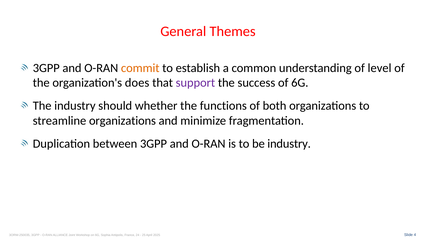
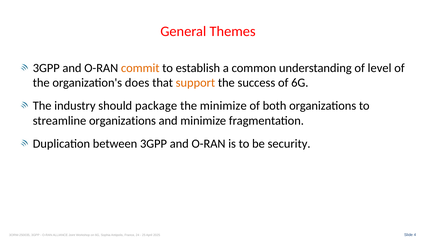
support colour: purple -> orange
whether: whether -> package
the functions: functions -> minimize
be industry: industry -> security
